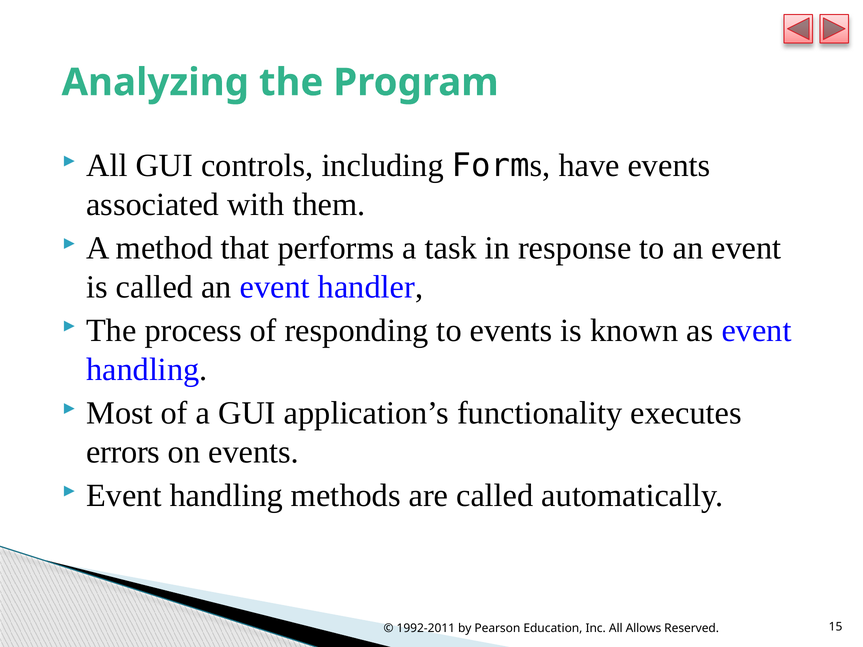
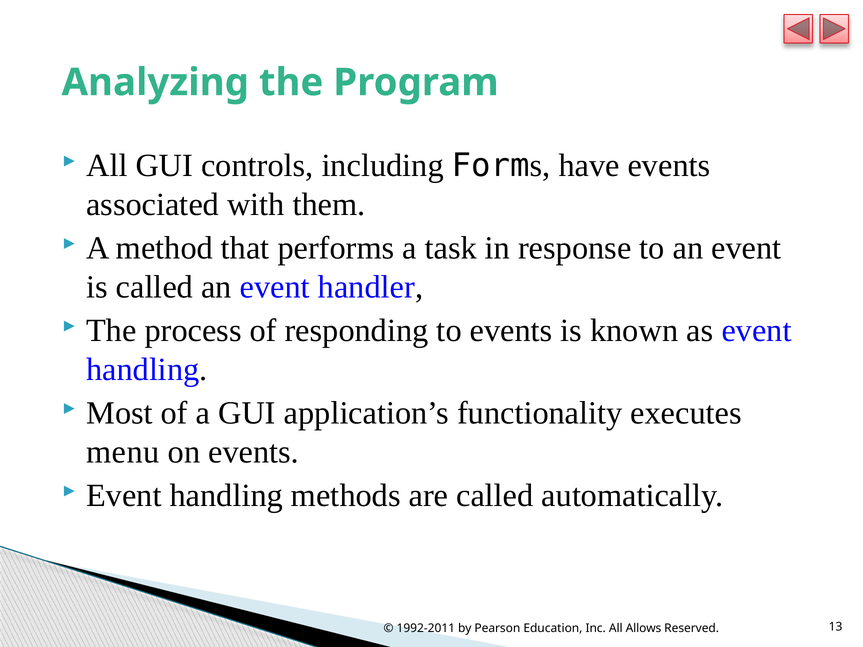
errors: errors -> menu
15: 15 -> 13
